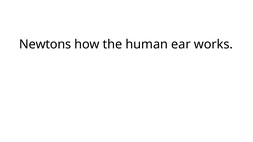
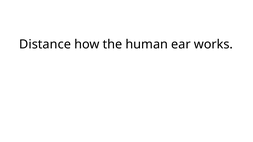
Newtons: Newtons -> Distance
